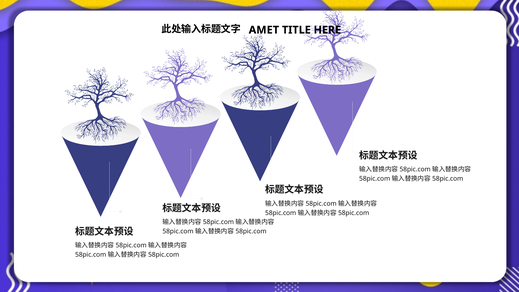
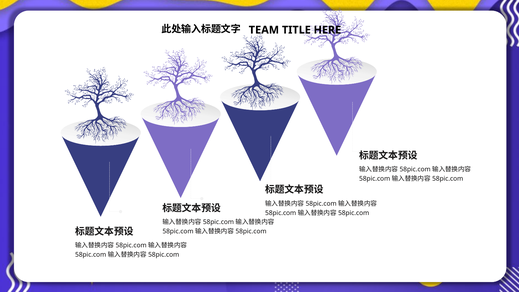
AMET: AMET -> TEAM
